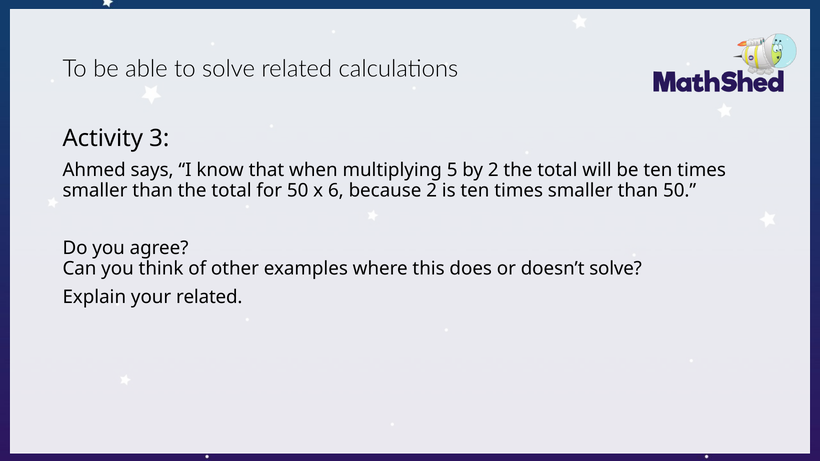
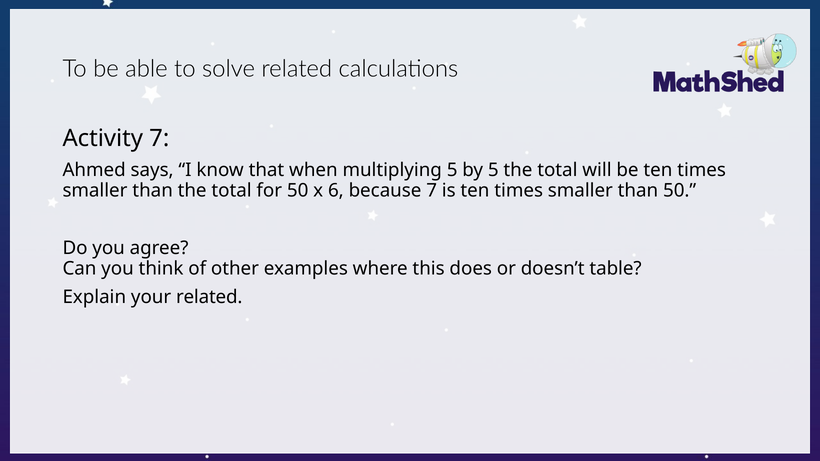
Activity 3: 3 -> 7
by 2: 2 -> 5
because 2: 2 -> 7
doesn’t solve: solve -> table
